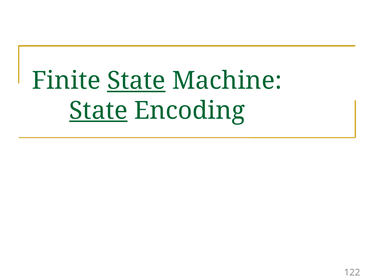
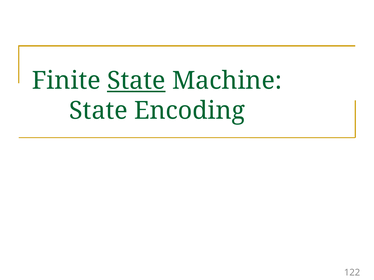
State at (98, 111) underline: present -> none
